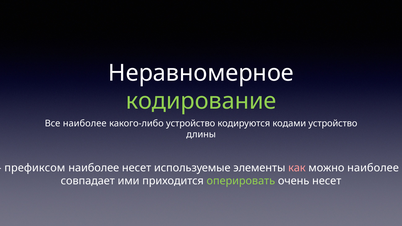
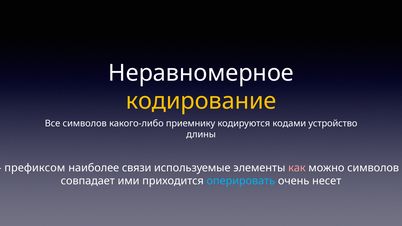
кодирование colour: light green -> yellow
Все наиболее: наиболее -> символов
какого-либо устройство: устройство -> приемнику
наиболее несет: несет -> связи
можно наиболее: наиболее -> символов
оперировать colour: light green -> light blue
